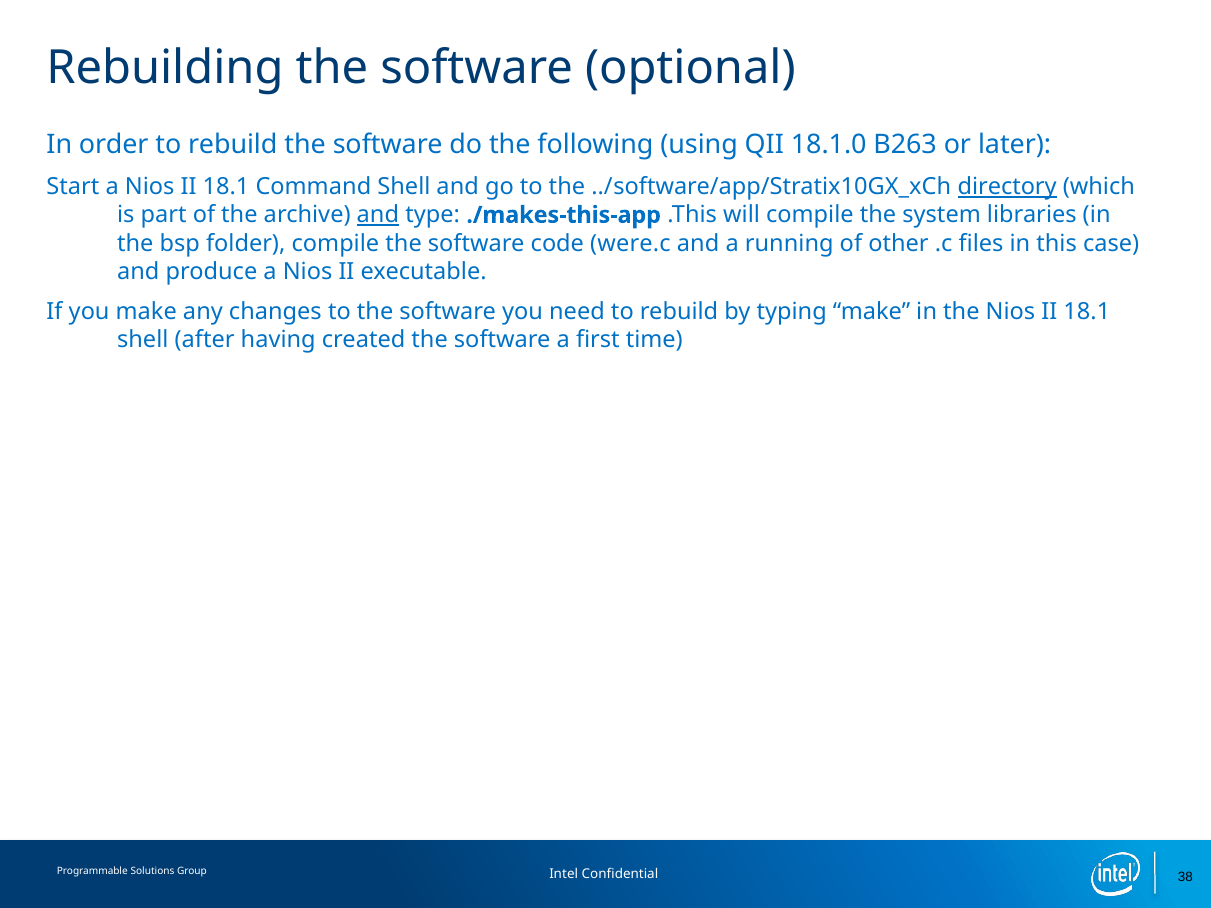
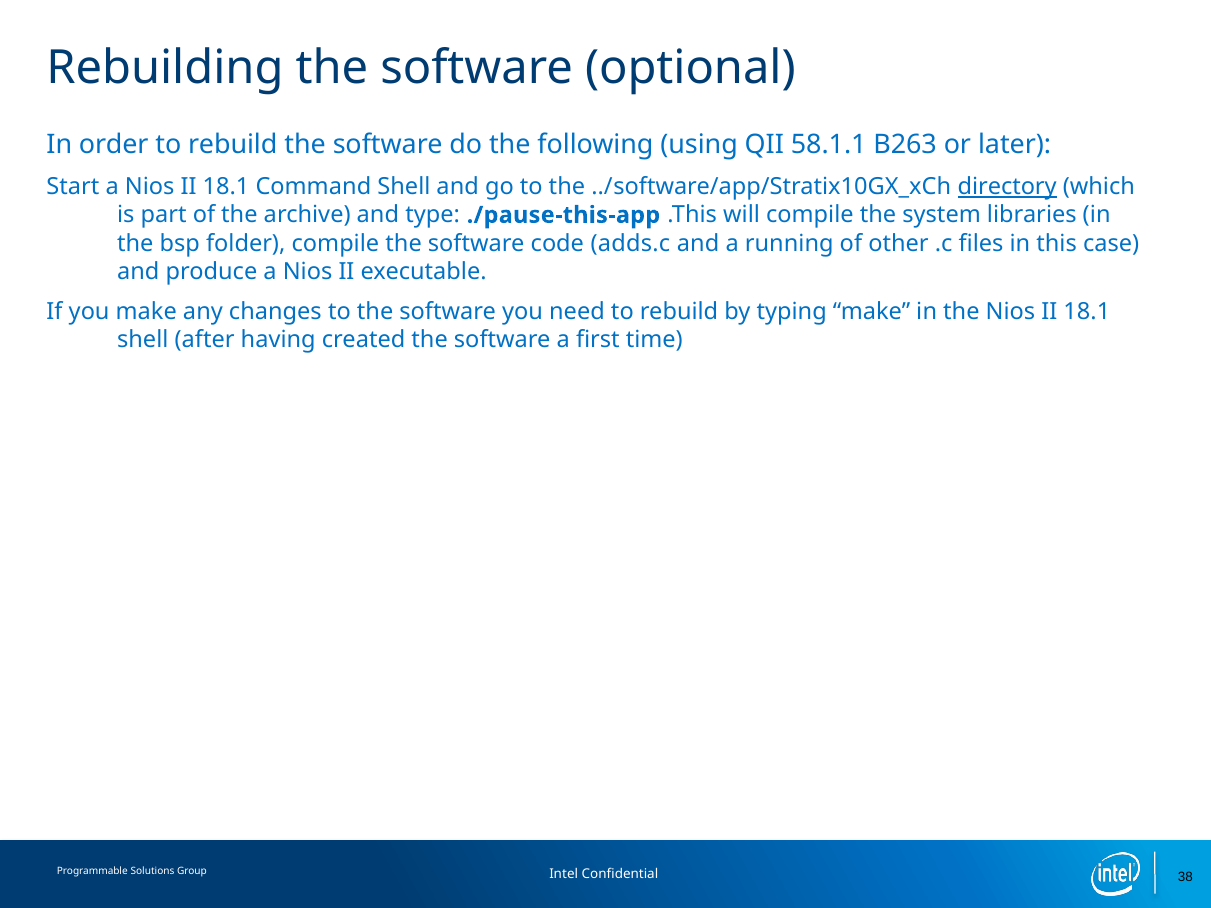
18.1.0: 18.1.0 -> 58.1.1
and at (378, 215) underline: present -> none
./makes-this-app: ./makes-this-app -> ./pause-this-app
were.c: were.c -> adds.c
